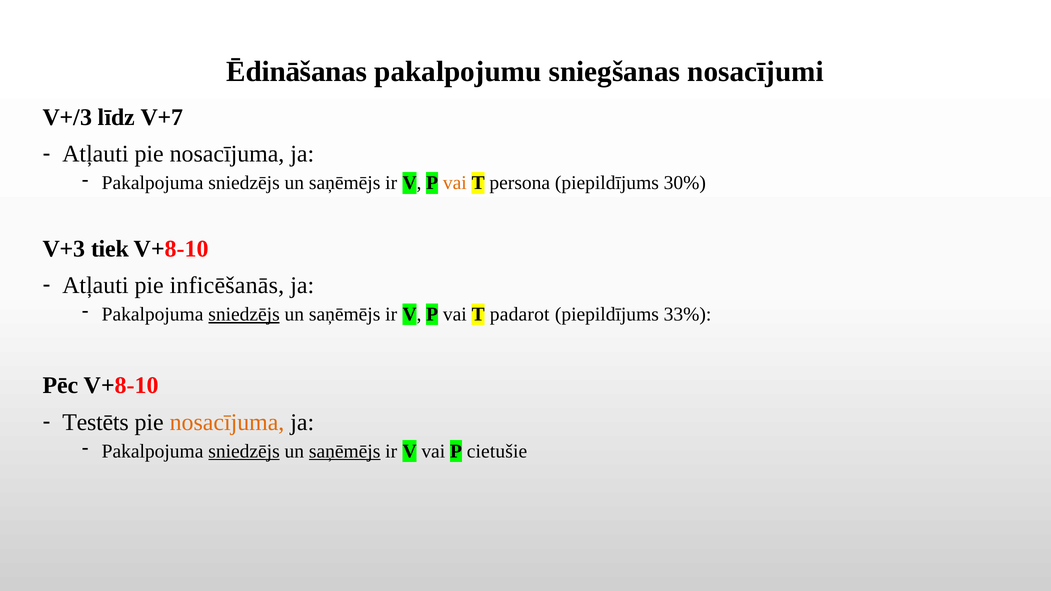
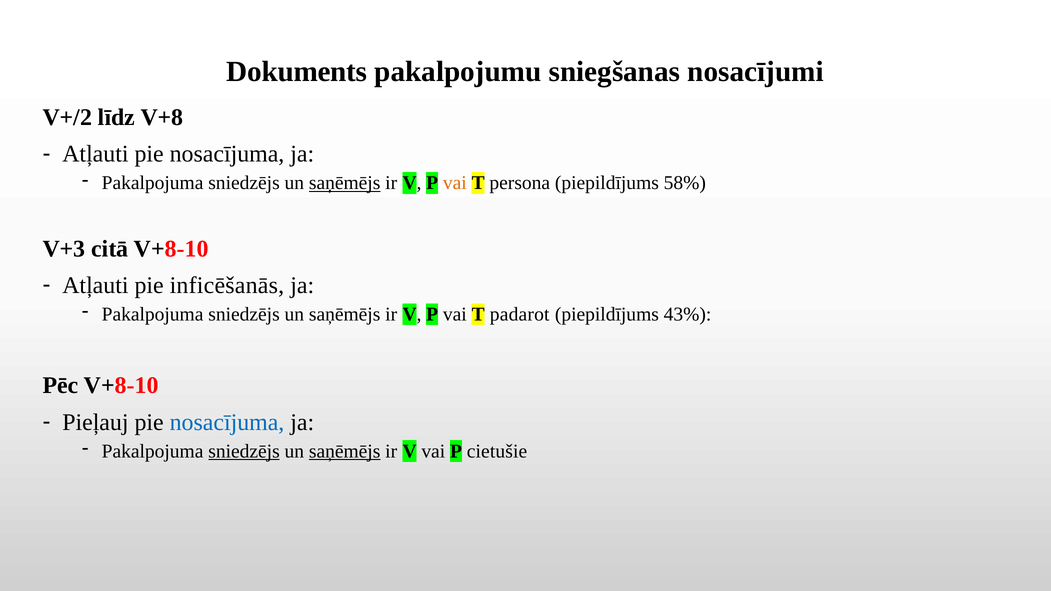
Ēdināšanas: Ēdināšanas -> Dokuments
V+/3: V+/3 -> V+/2
V+7: V+7 -> V+8
saņēmējs at (345, 183) underline: none -> present
30%: 30% -> 58%
tiek: tiek -> citā
sniedzējs at (244, 315) underline: present -> none
33%: 33% -> 43%
Testēts: Testēts -> Pieļauj
nosacījuma at (227, 422) colour: orange -> blue
